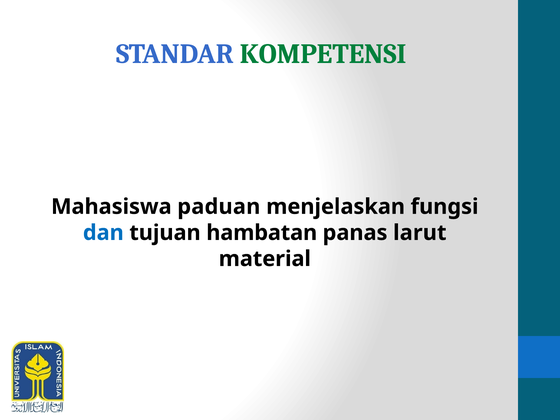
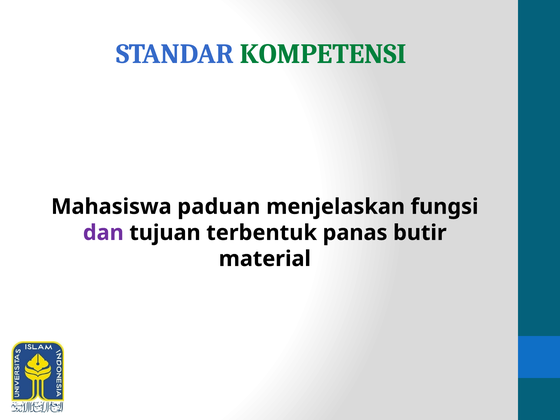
dan colour: blue -> purple
hambatan: hambatan -> terbentuk
larut: larut -> butir
